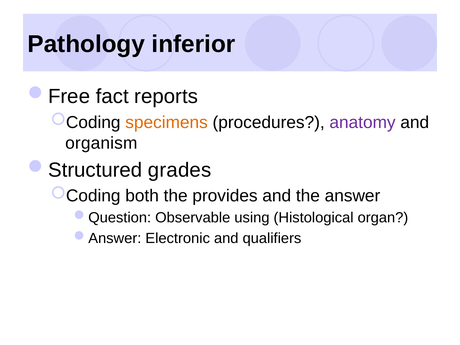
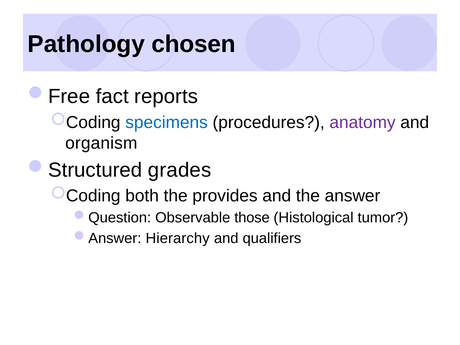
inferior: inferior -> chosen
specimens colour: orange -> blue
using: using -> those
organ: organ -> tumor
Electronic: Electronic -> Hierarchy
